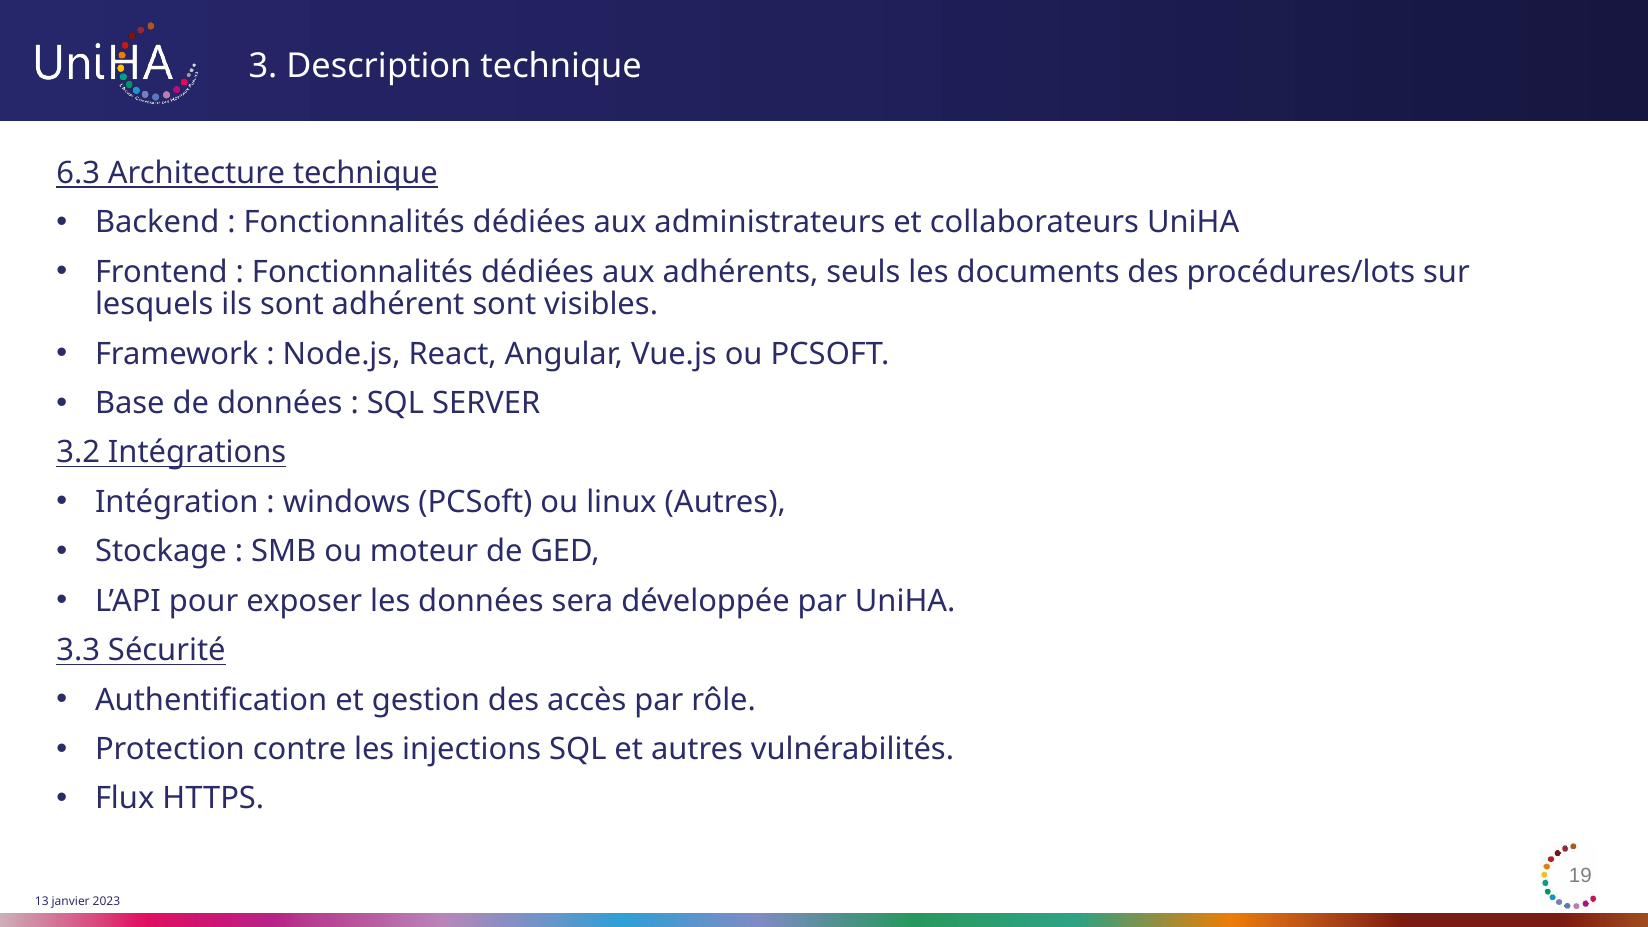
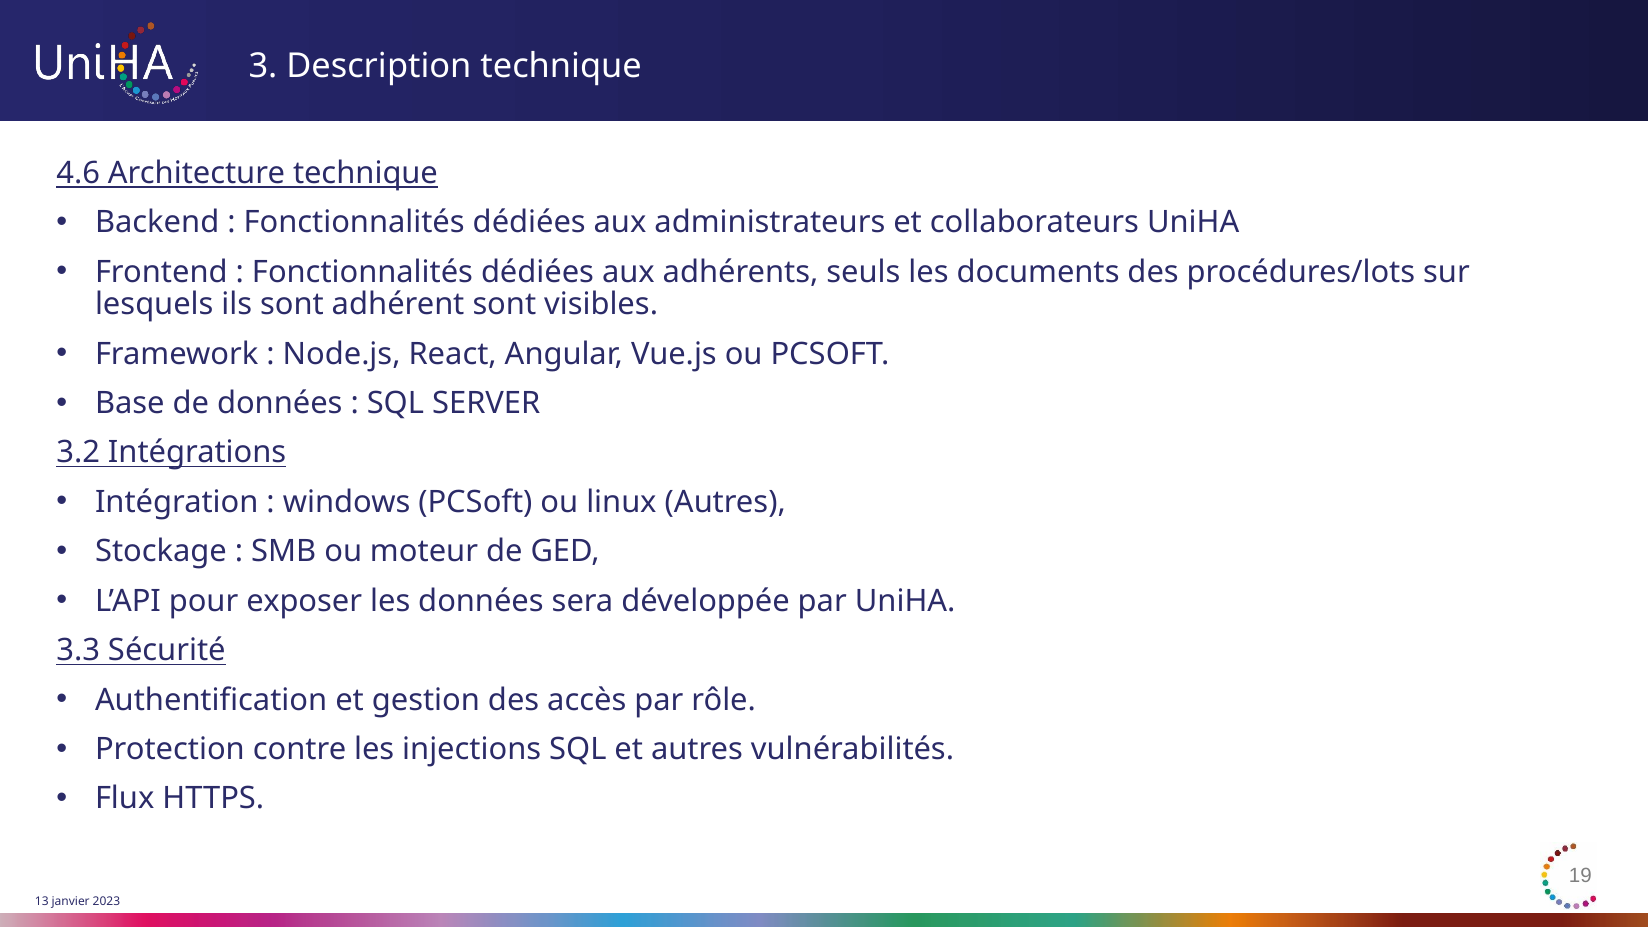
6.3: 6.3 -> 4.6
